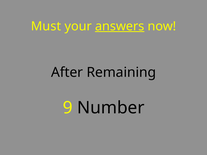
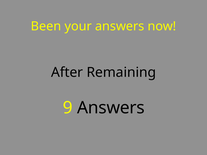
Must: Must -> Been
answers at (120, 26) underline: present -> none
9 Number: Number -> Answers
